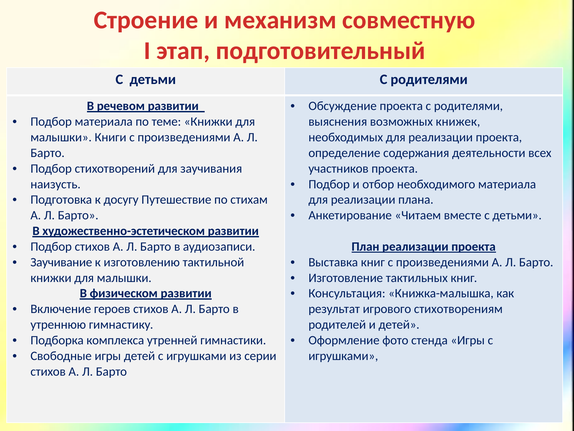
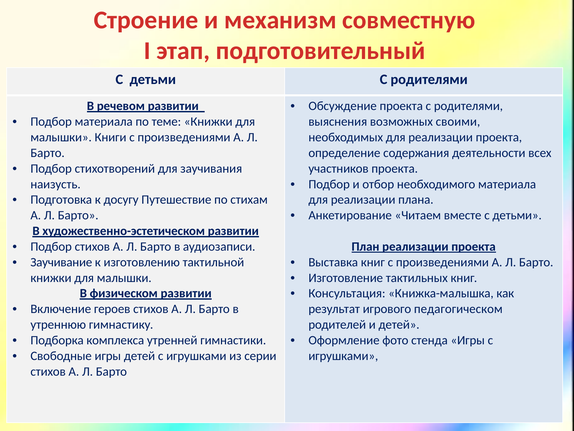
книжек: книжек -> своими
стихотворениям: стихотворениям -> педагогическом
